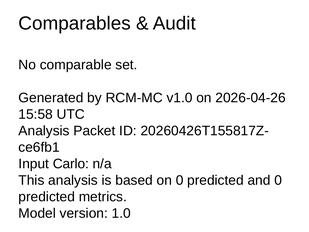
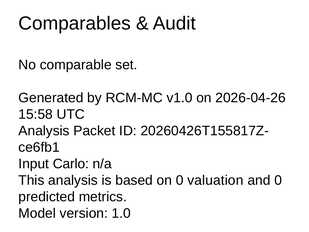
on 0 predicted: predicted -> valuation
